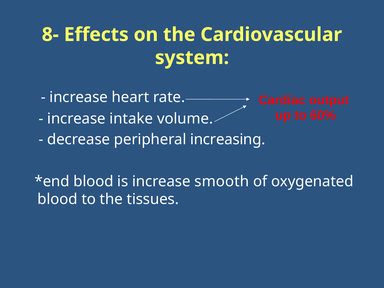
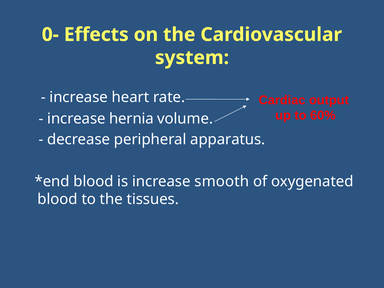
8-: 8- -> 0-
intake: intake -> hernia
increasing: increasing -> apparatus
